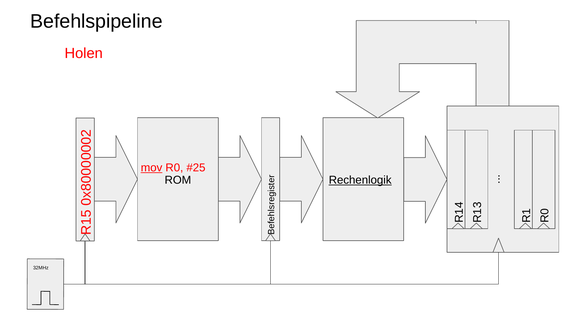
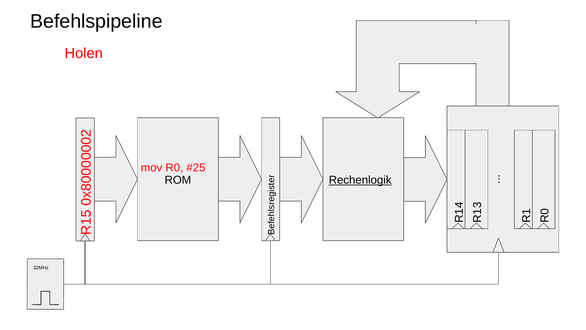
mov underline: present -> none
